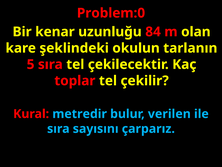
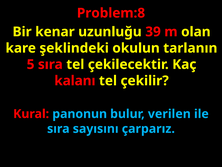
Problem:0: Problem:0 -> Problem:8
84: 84 -> 39
toplar: toplar -> kalanı
metredir: metredir -> panonun
